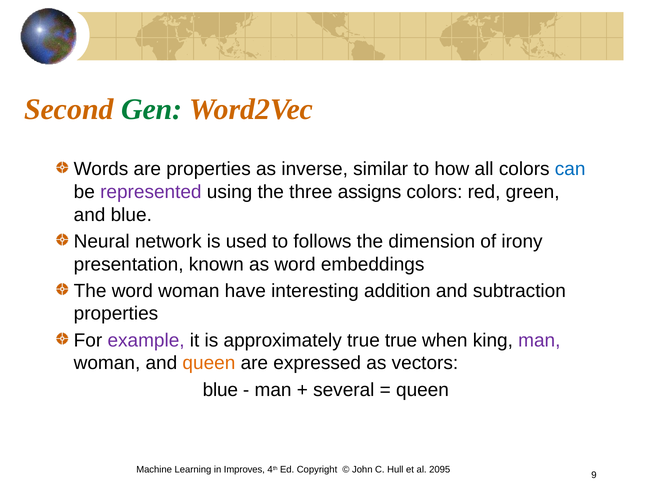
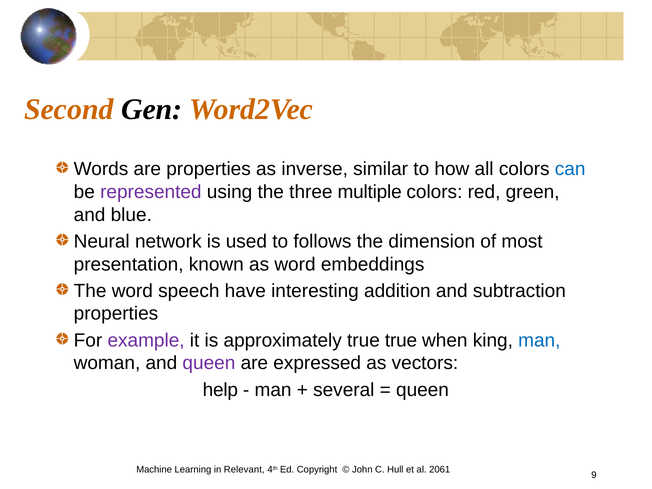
Gen colour: green -> black
assigns: assigns -> multiple
irony: irony -> most
word woman: woman -> speech
man at (539, 340) colour: purple -> blue
queen at (209, 363) colour: orange -> purple
blue at (220, 390): blue -> help
Improves: Improves -> Relevant
2095: 2095 -> 2061
